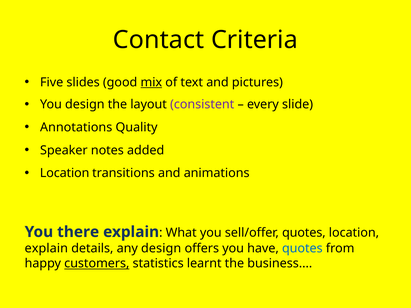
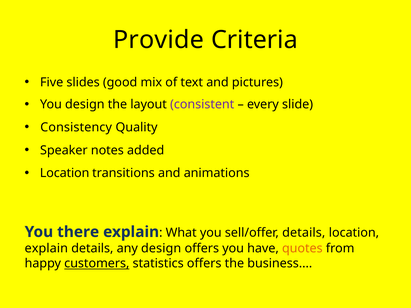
Contact: Contact -> Provide
mix underline: present -> none
Annotations: Annotations -> Consistency
sell/offer quotes: quotes -> details
quotes at (302, 249) colour: blue -> orange
statistics learnt: learnt -> offers
